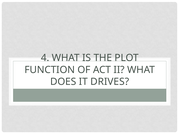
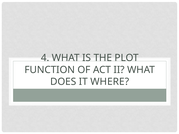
DRIVES: DRIVES -> WHERE
